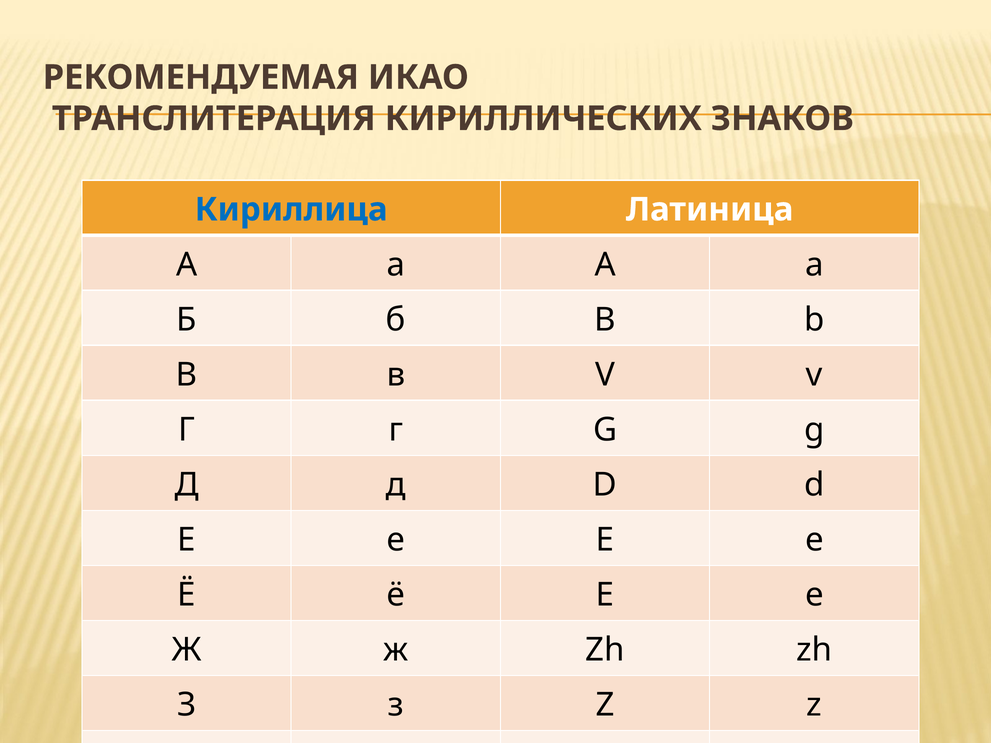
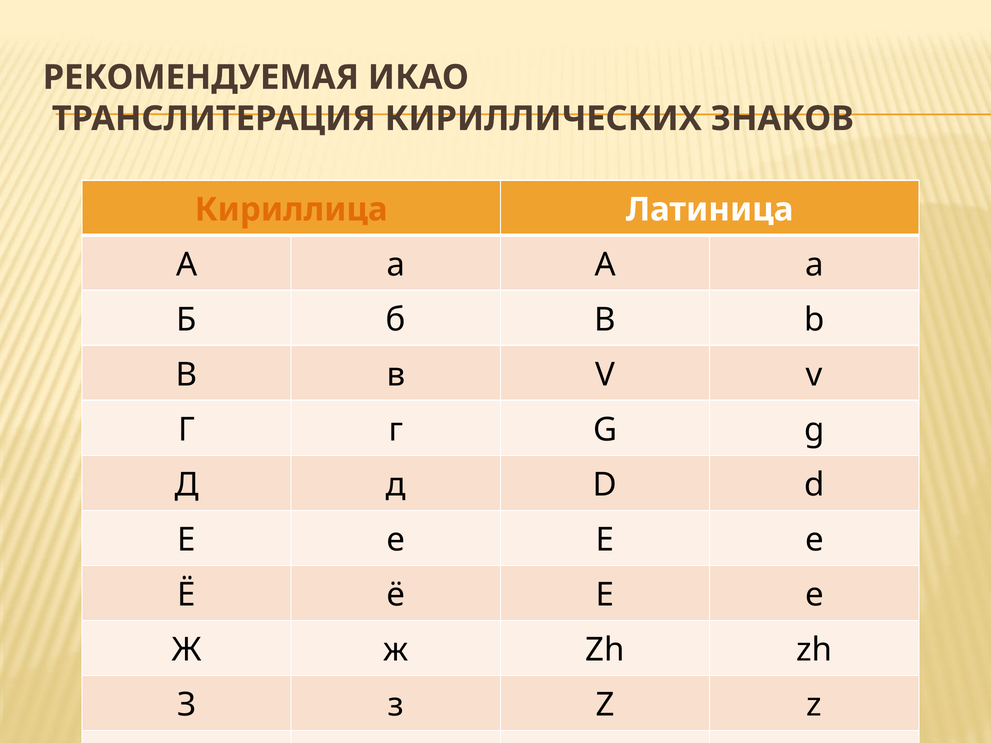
Кириллица colour: blue -> orange
